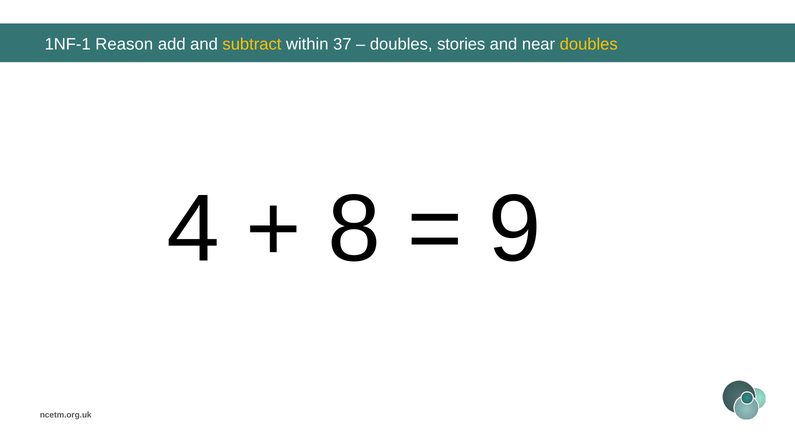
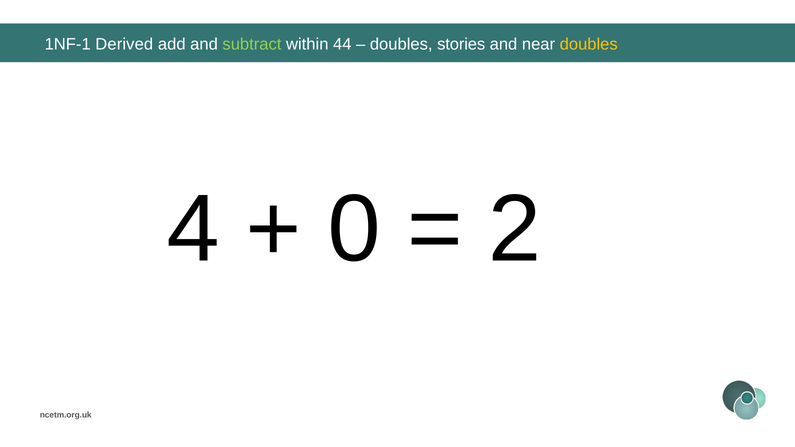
Reason: Reason -> Derived
subtract colour: yellow -> light green
37: 37 -> 44
8: 8 -> 0
9: 9 -> 2
